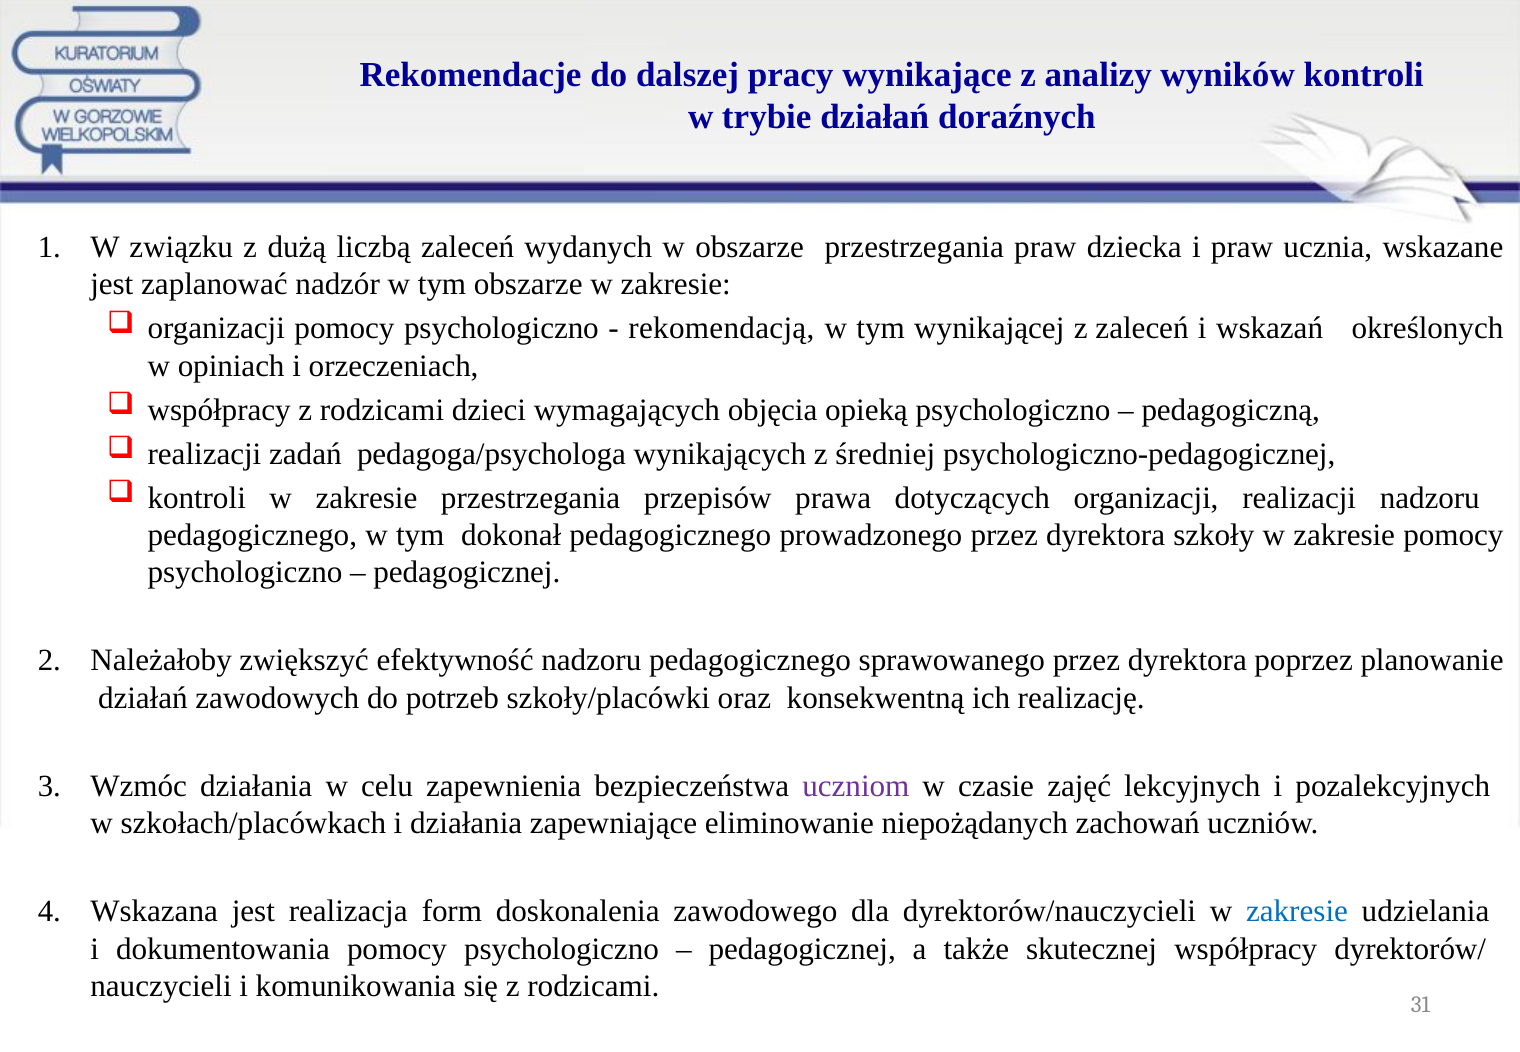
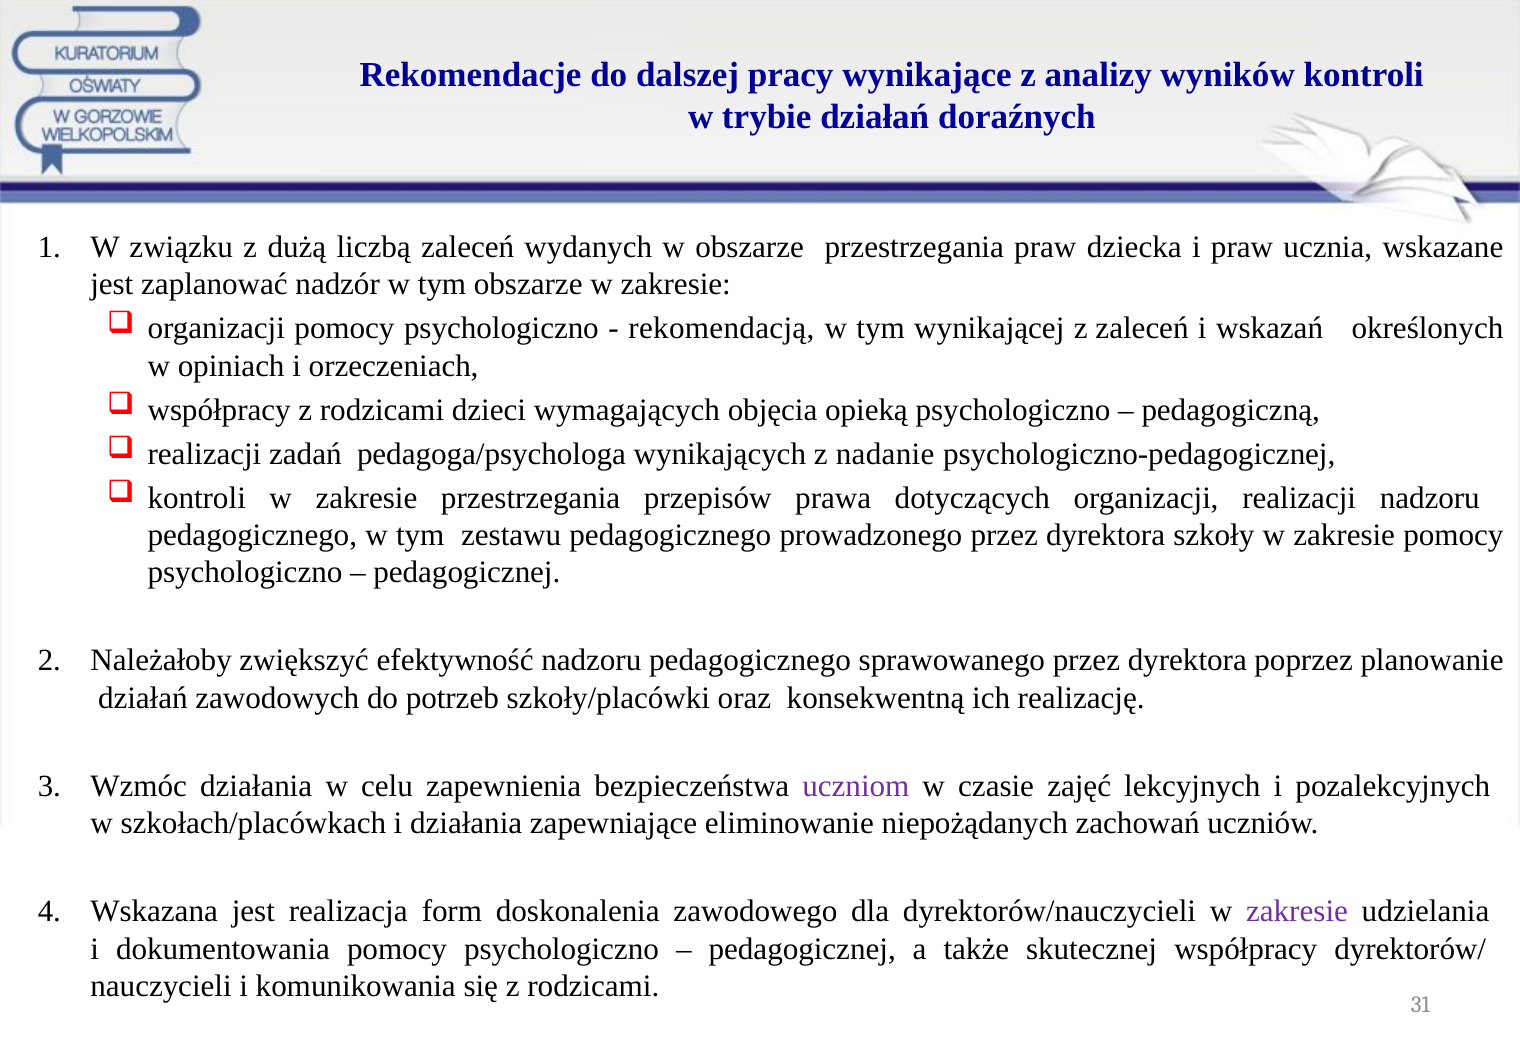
średniej: średniej -> nadanie
dokonał: dokonał -> zestawu
zakresie at (1297, 912) colour: blue -> purple
